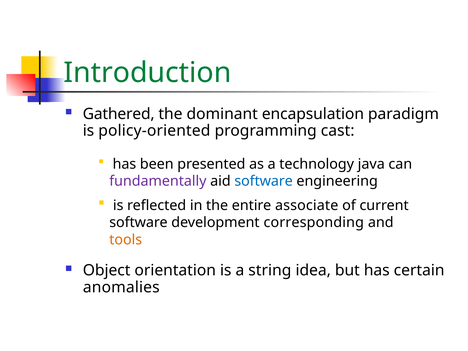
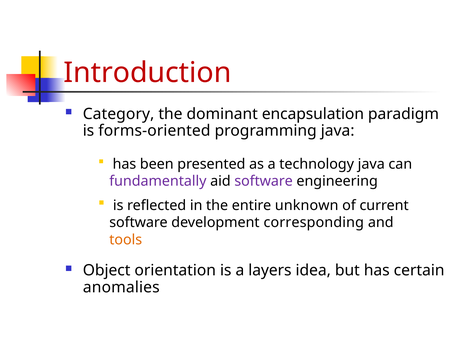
Introduction colour: green -> red
Gathered: Gathered -> Category
policy-oriented: policy-oriented -> forms-oriented
programming cast: cast -> java
software at (264, 181) colour: blue -> purple
associate: associate -> unknown
string: string -> layers
